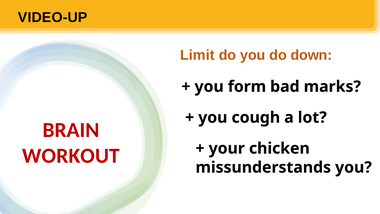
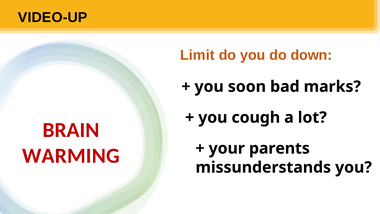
form: form -> soon
chicken: chicken -> parents
WORKOUT: WORKOUT -> WARMING
